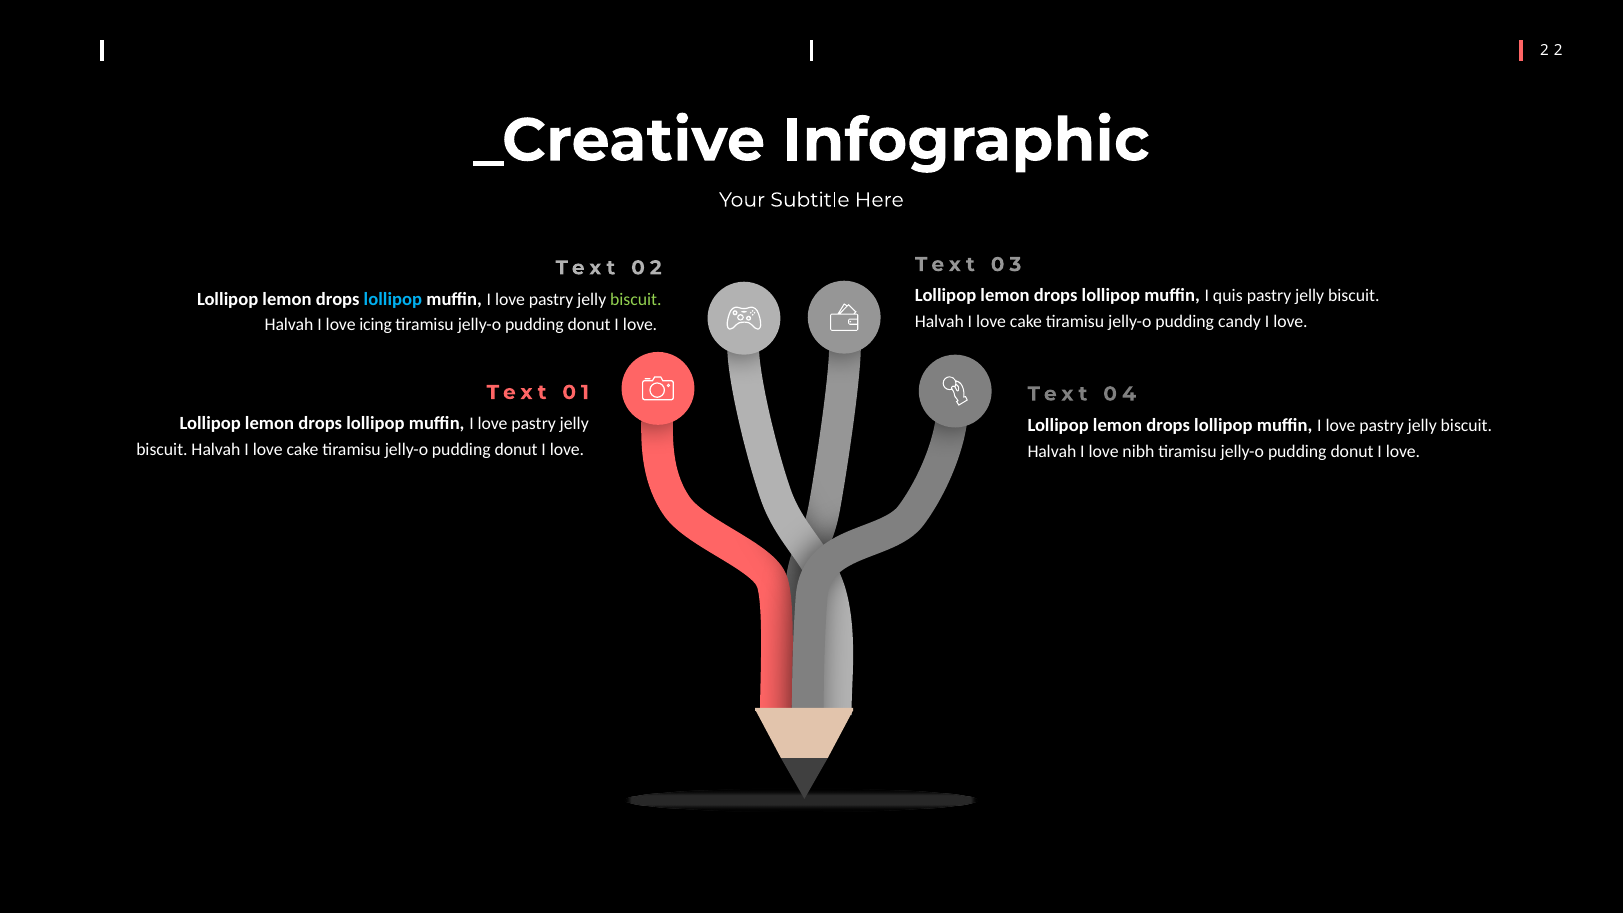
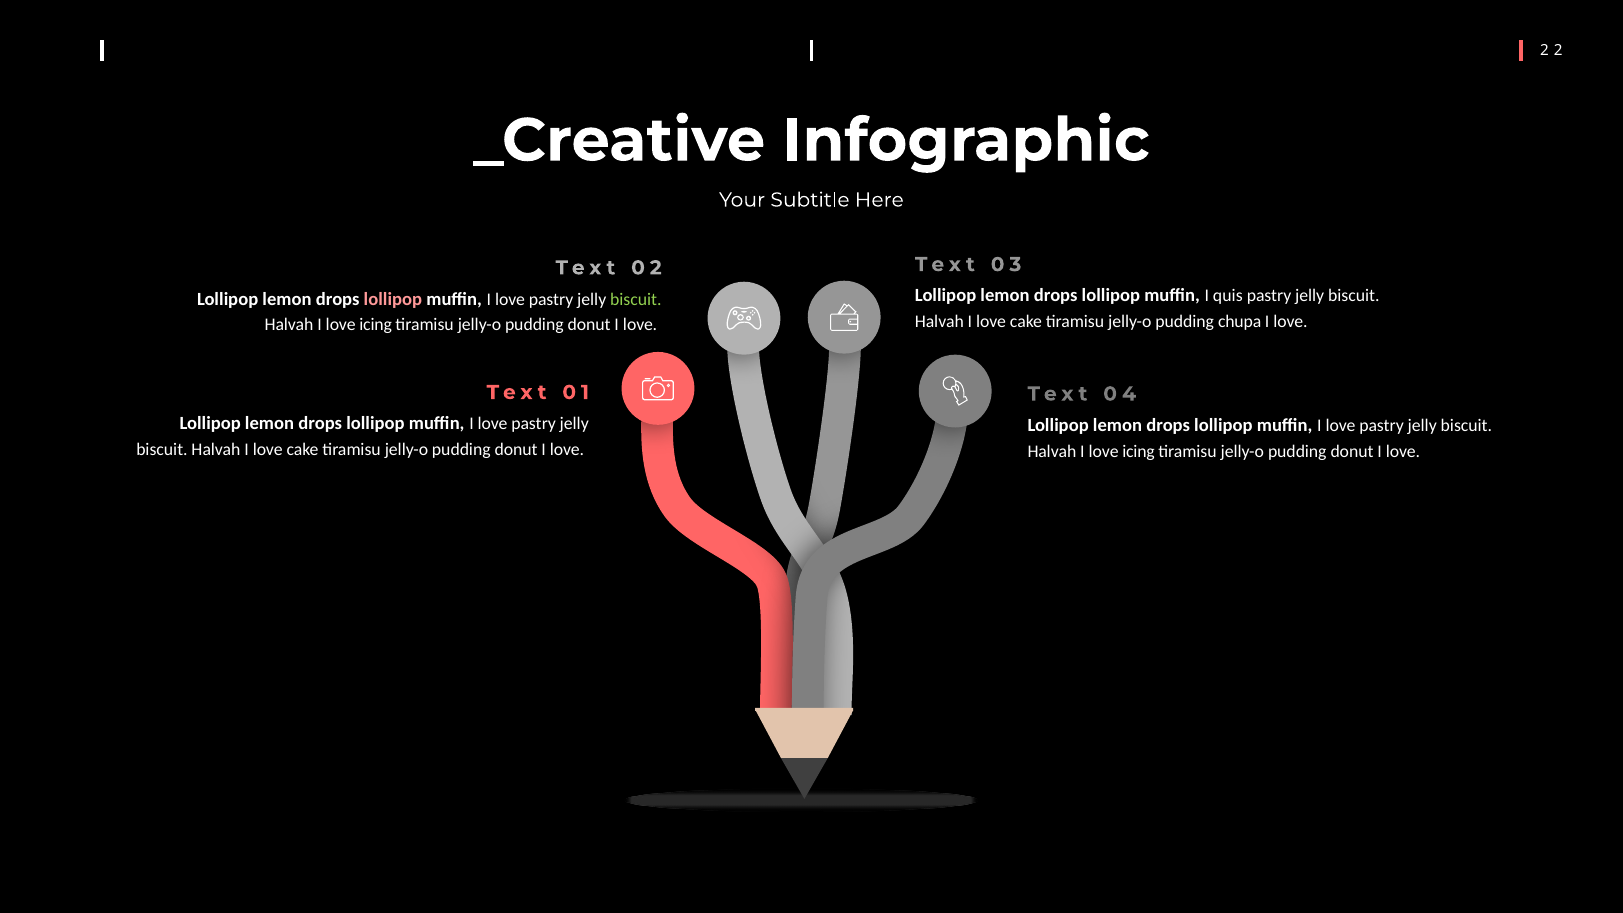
lollipop at (393, 299) colour: light blue -> pink
candy: candy -> chupa
nibh at (1138, 451): nibh -> icing
